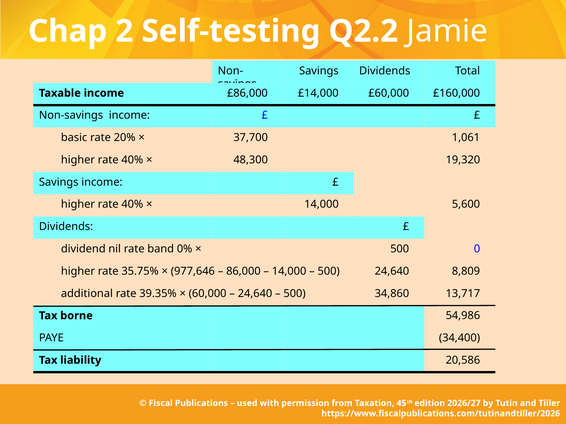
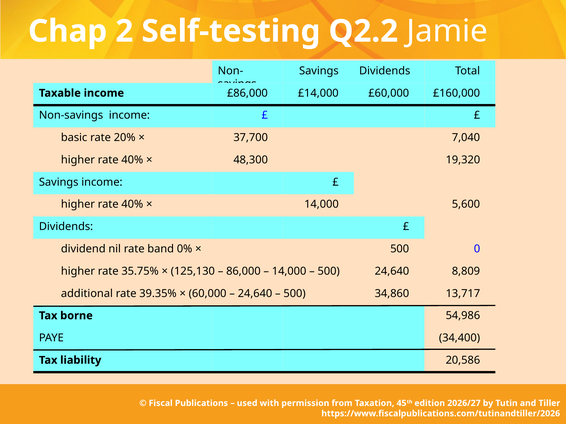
1,061: 1,061 -> 7,040
977,646: 977,646 -> 125,130
